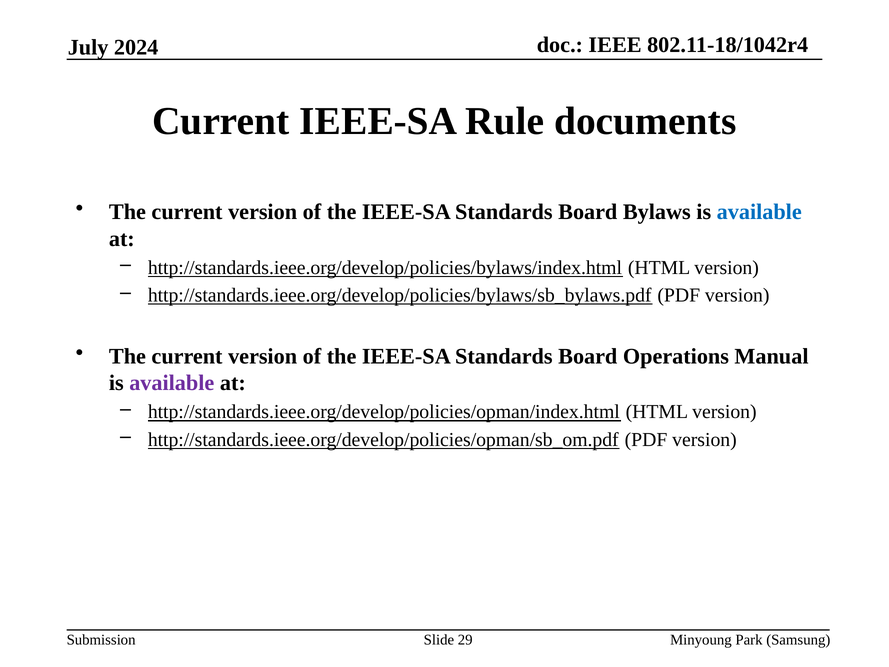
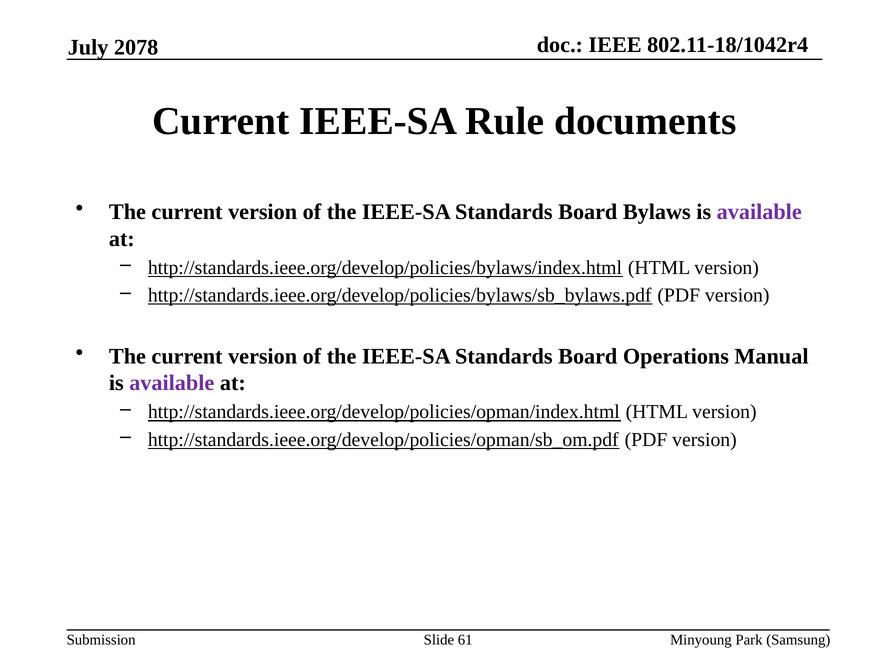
2024: 2024 -> 2078
available at (759, 212) colour: blue -> purple
29: 29 -> 61
